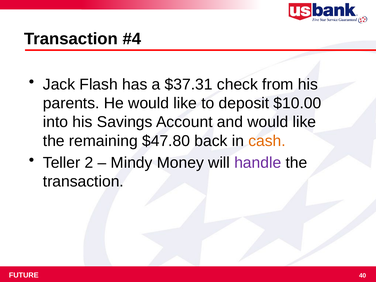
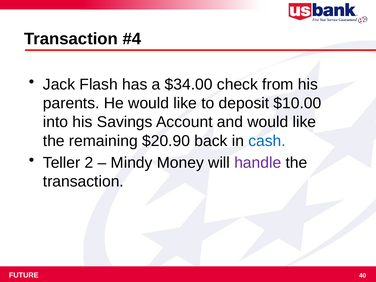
$37.31: $37.31 -> $34.00
$47.80: $47.80 -> $20.90
cash colour: orange -> blue
